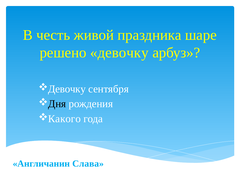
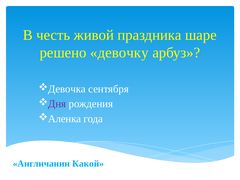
Девочку at (67, 89): Девочку -> Девочка
Дня colour: black -> purple
Какого: Какого -> Аленка
Слава: Слава -> Какой
